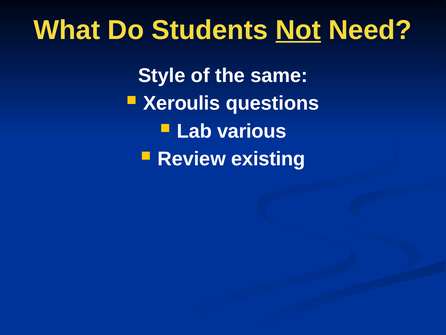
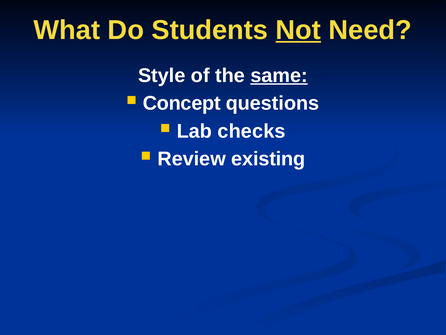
same underline: none -> present
Xeroulis: Xeroulis -> Concept
various: various -> checks
